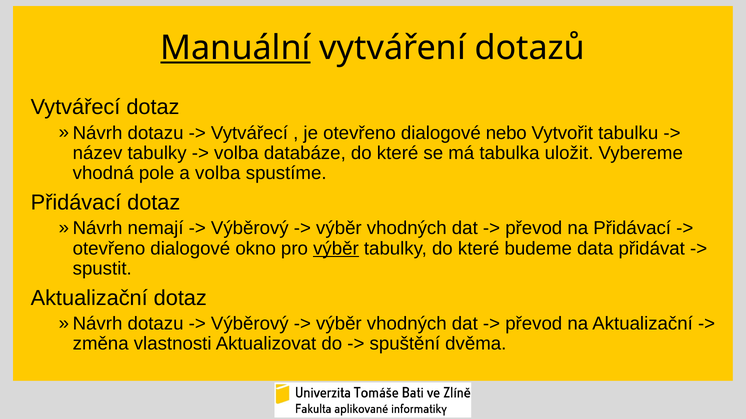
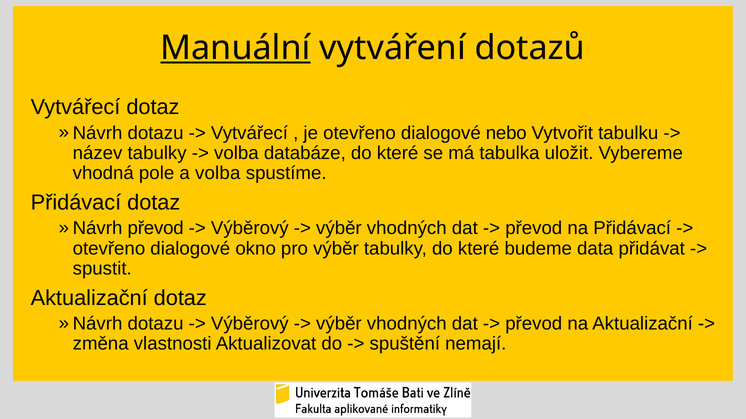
nemají at (156, 229): nemají -> převod
výběr at (336, 249) underline: present -> none
dvěma: dvěma -> nemají
